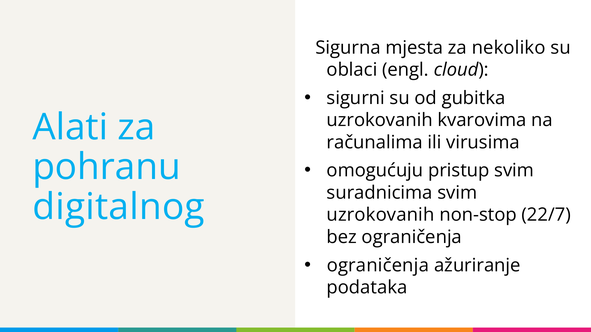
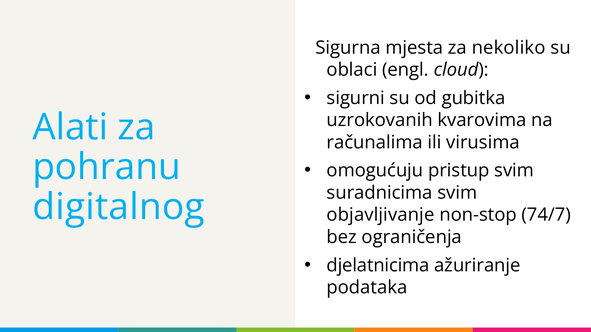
uzrokovanih at (380, 215): uzrokovanih -> objavljivanje
22/7: 22/7 -> 74/7
ograničenja at (378, 266): ograničenja -> djelatnicima
